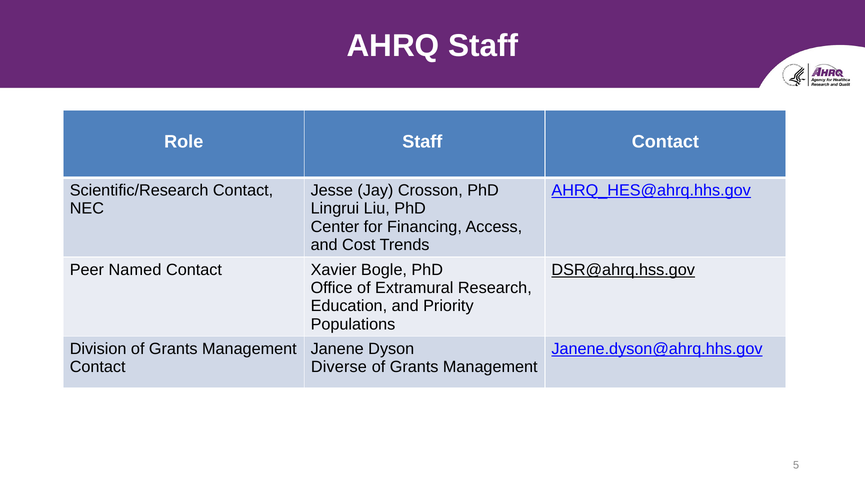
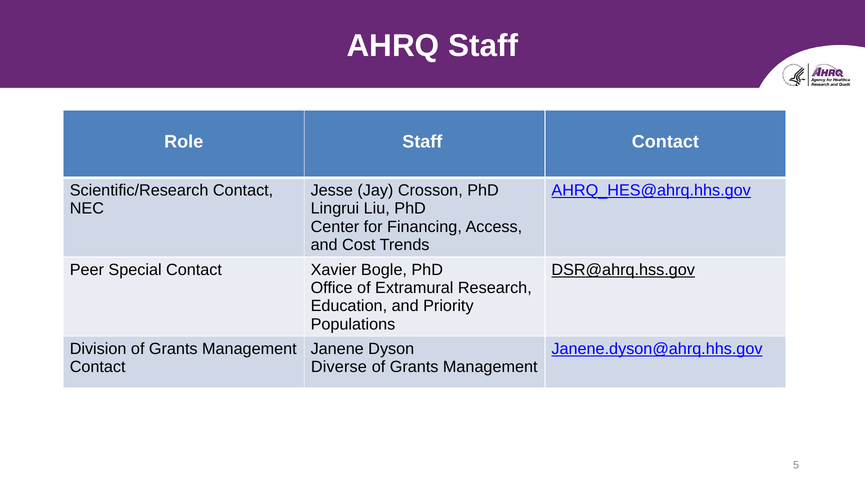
Named: Named -> Special
